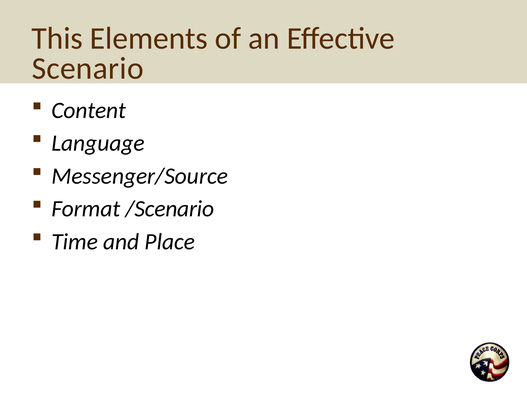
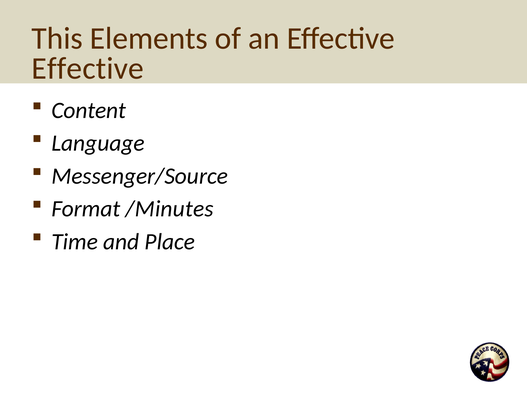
Scenario at (88, 69): Scenario -> Effective
/Scenario: /Scenario -> /Minutes
